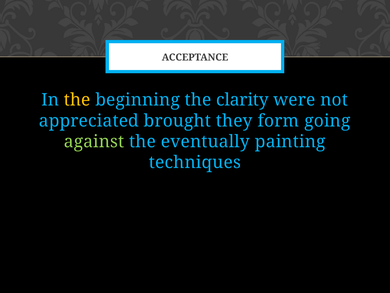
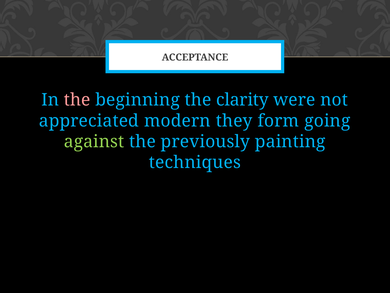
the at (77, 100) colour: yellow -> pink
brought: brought -> modern
eventually: eventually -> previously
